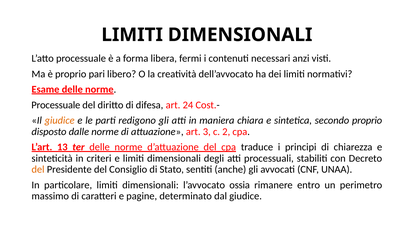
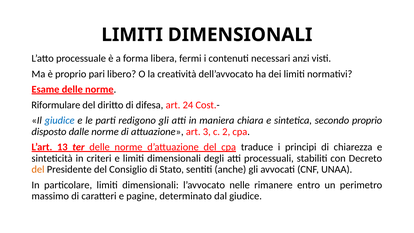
Processuale at (56, 105): Processuale -> Riformulare
giudice at (60, 120) colour: orange -> blue
ossia: ossia -> nelle
